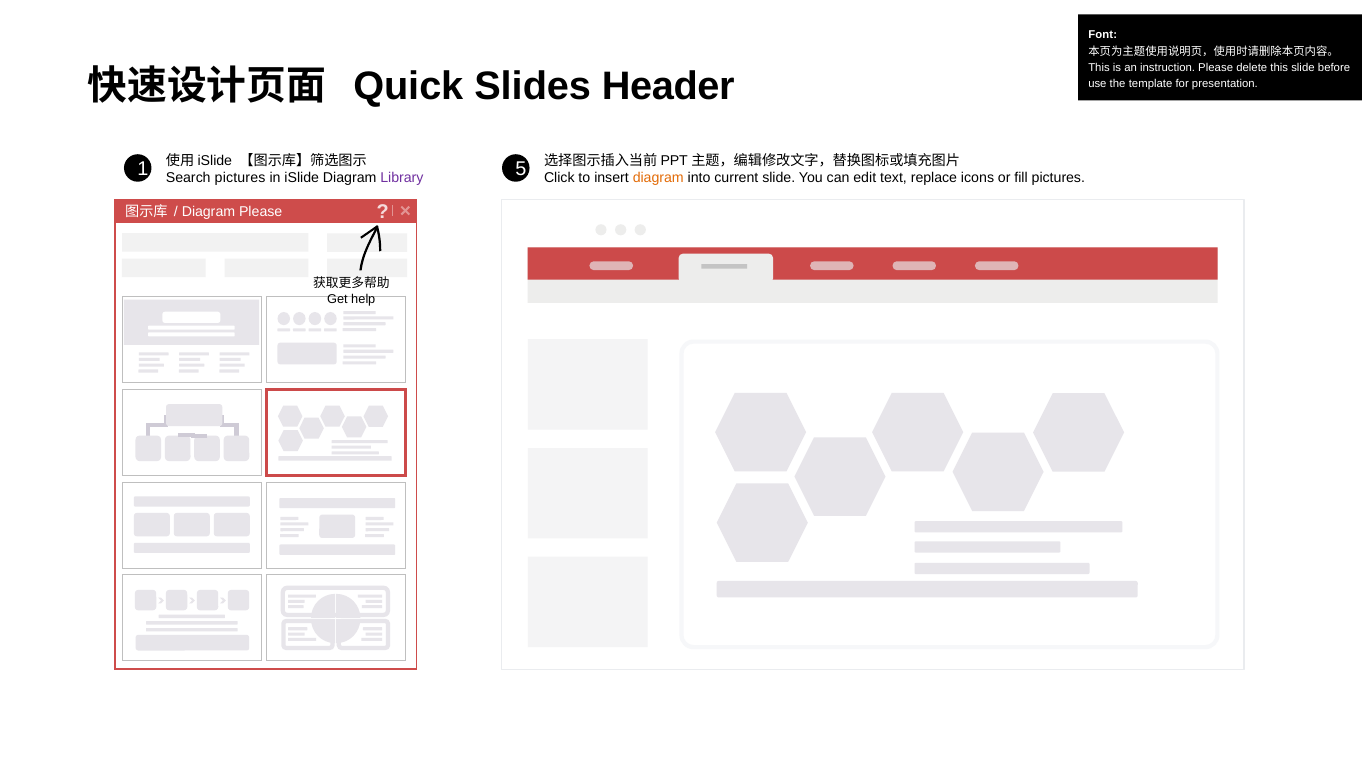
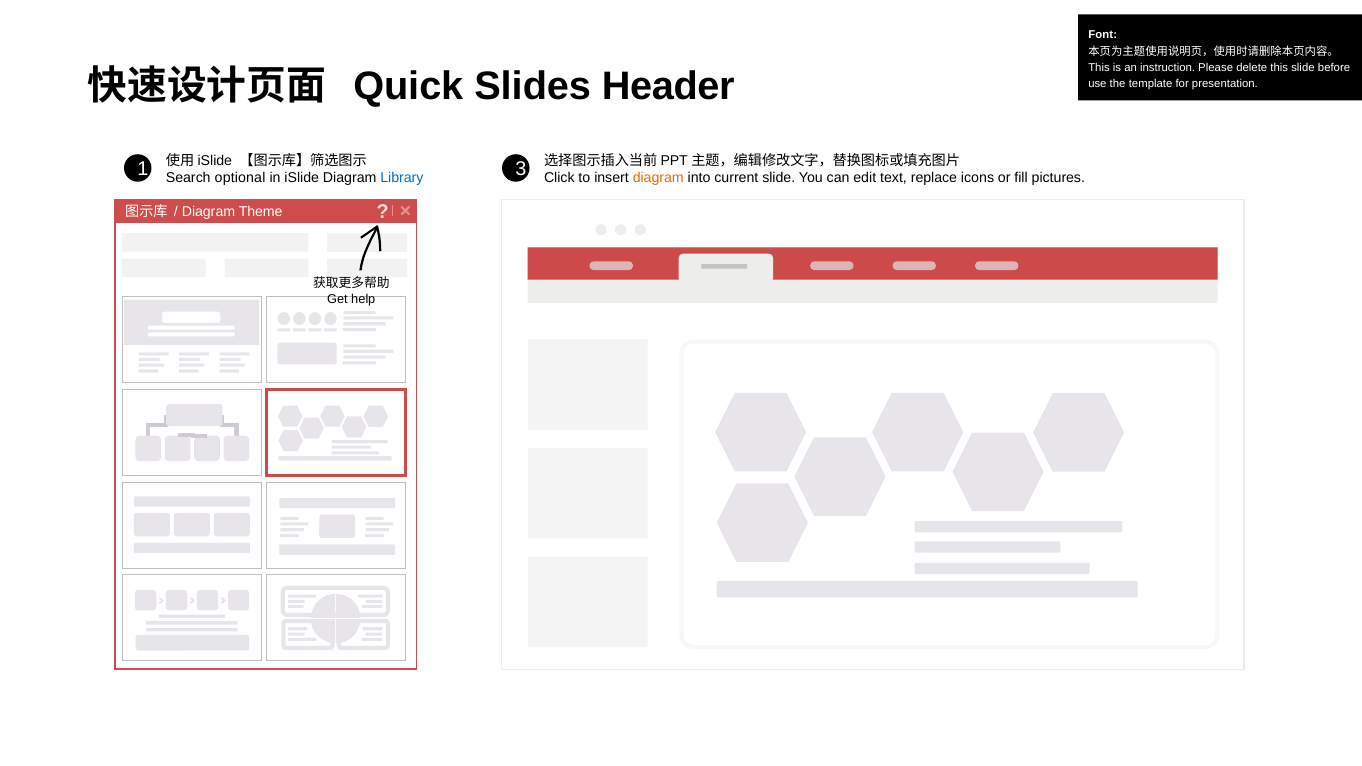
5: 5 -> 3
Search pictures: pictures -> optional
Library colour: purple -> blue
Diagram Please: Please -> Theme
